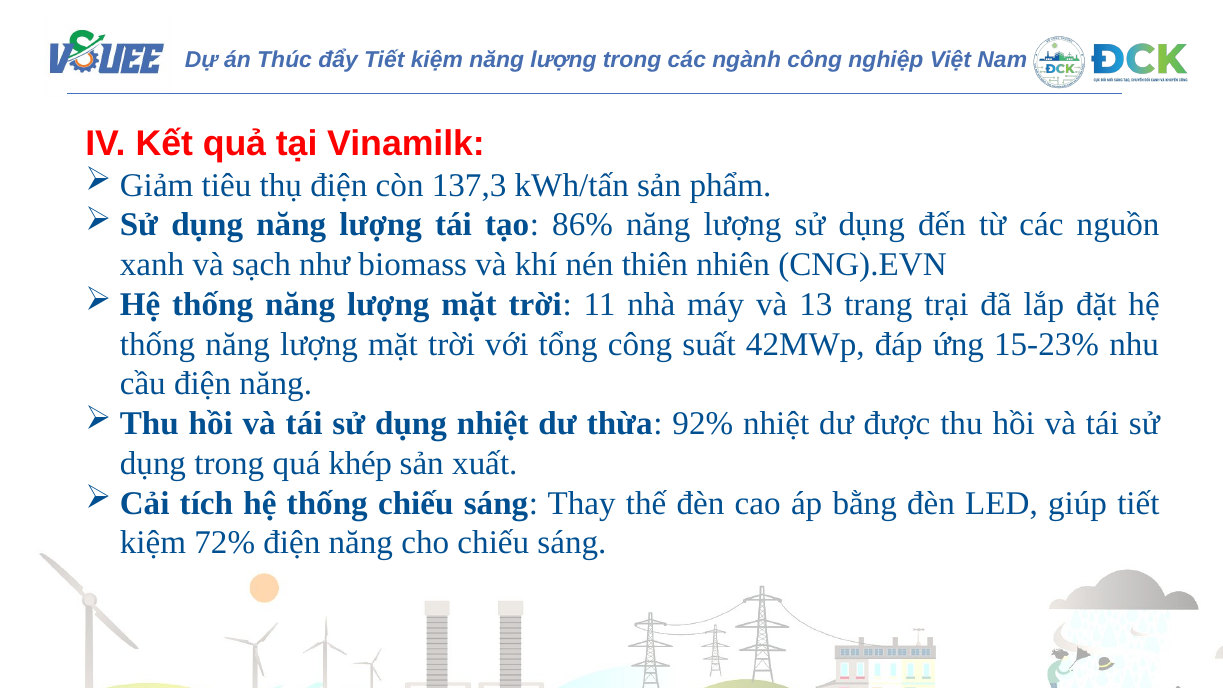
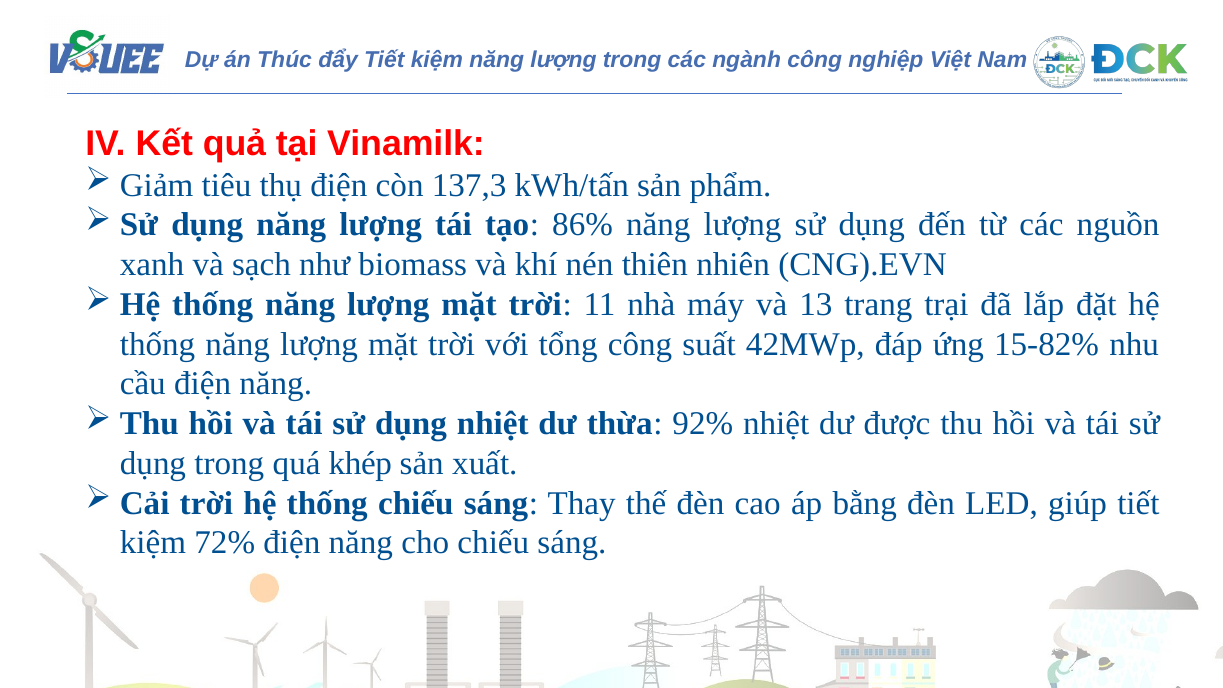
15-23%: 15-23% -> 15-82%
tích at (206, 503): tích -> trời
